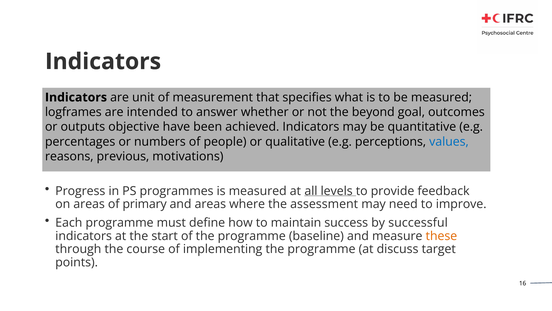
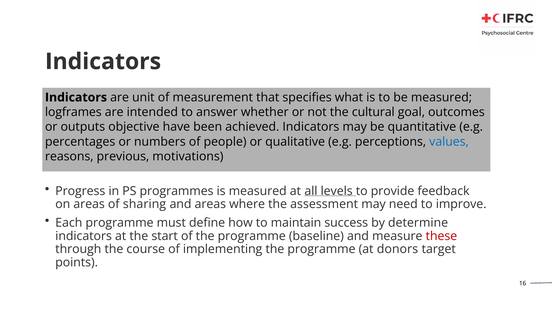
beyond: beyond -> cultural
primary: primary -> sharing
successful: successful -> determine
these colour: orange -> red
discuss: discuss -> donors
